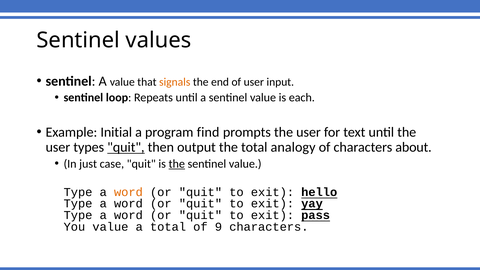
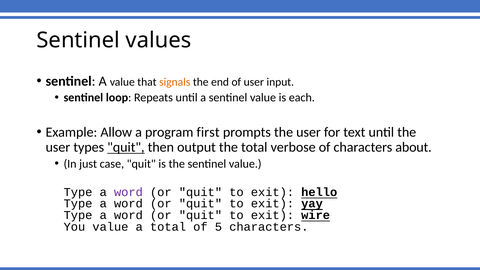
Initial: Initial -> Allow
find: find -> first
analogy: analogy -> verbose
the at (177, 164) underline: present -> none
word at (128, 192) colour: orange -> purple
pass: pass -> wire
9: 9 -> 5
